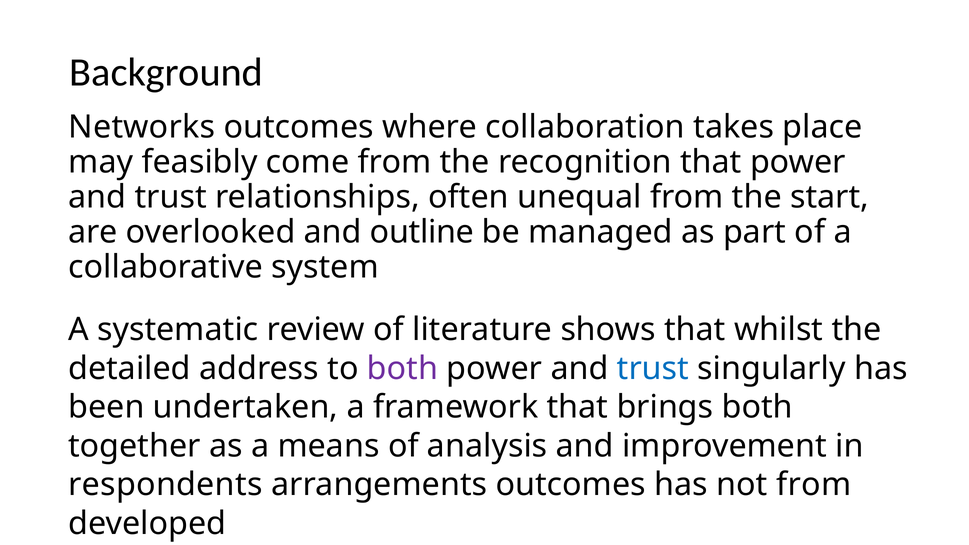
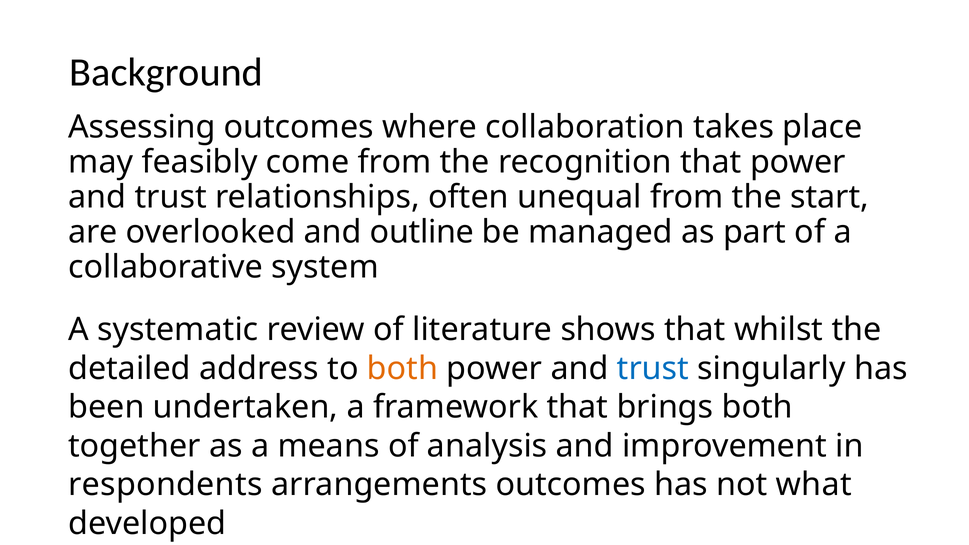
Networks: Networks -> Assessing
both at (402, 369) colour: purple -> orange
not from: from -> what
